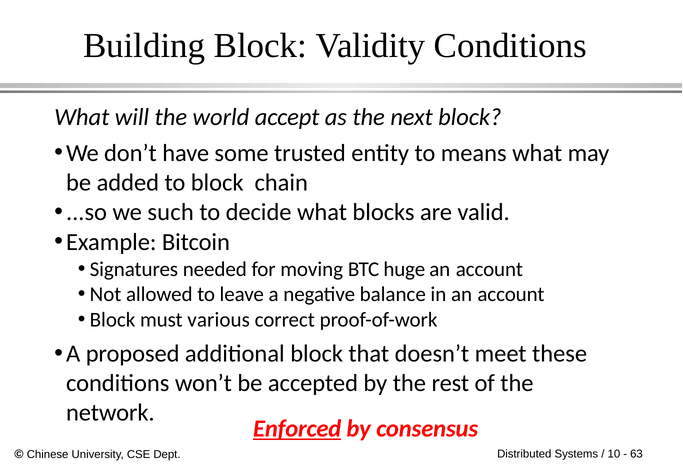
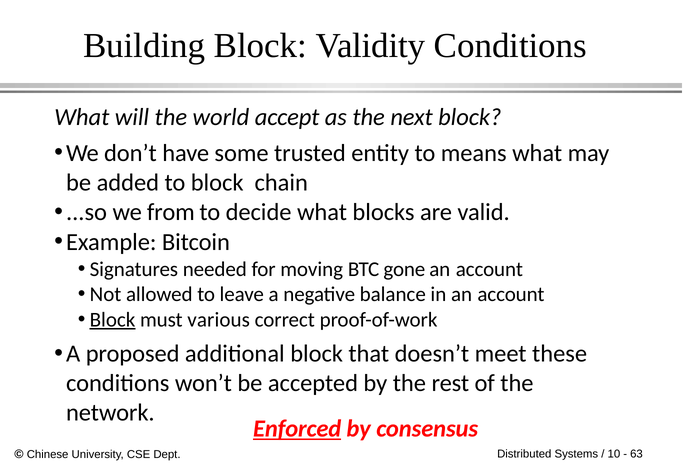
such: such -> from
huge: huge -> gone
Block at (113, 320) underline: none -> present
